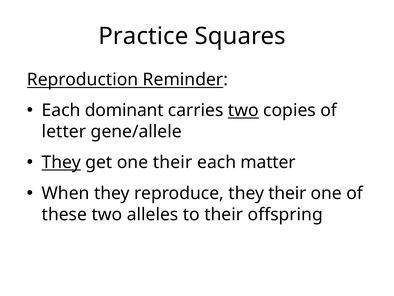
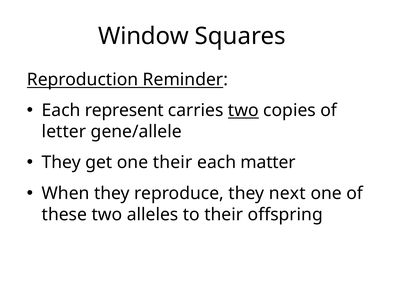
Practice: Practice -> Window
dominant: dominant -> represent
They at (61, 162) underline: present -> none
they their: their -> next
